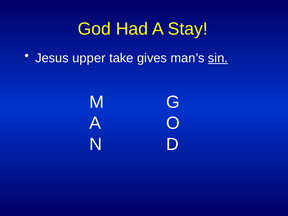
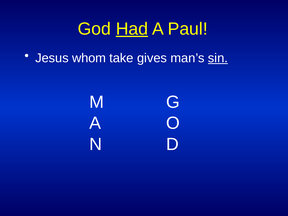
Had underline: none -> present
Stay: Stay -> Paul
upper: upper -> whom
